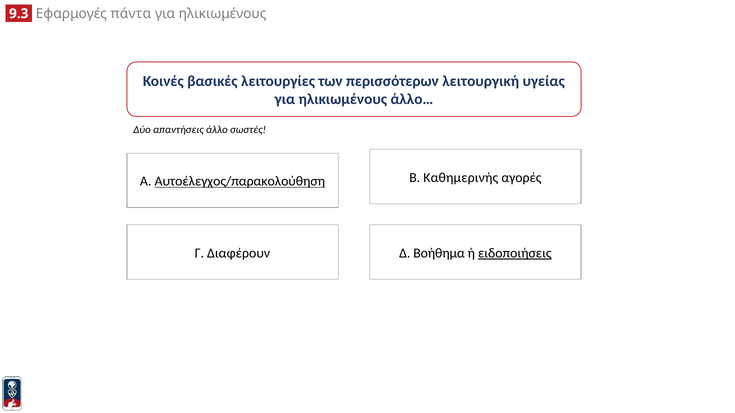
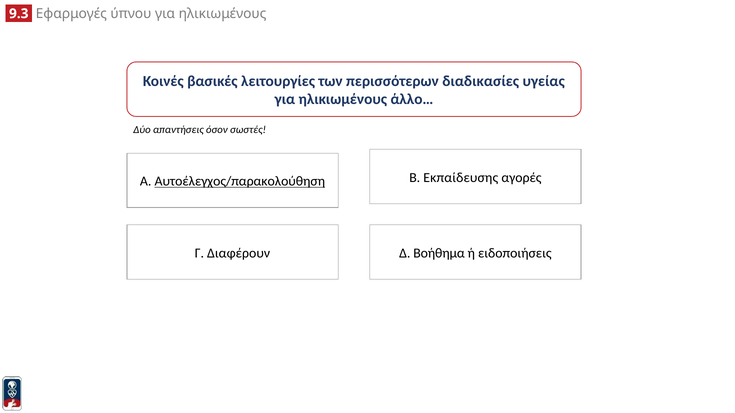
πάντα: πάντα -> ύπνου
λειτουργική: λειτουργική -> διαδικασίες
άλλο: άλλο -> όσον
Καθημερινής: Καθημερινής -> Εκπαίδευσης
ειδοποιήσεις underline: present -> none
